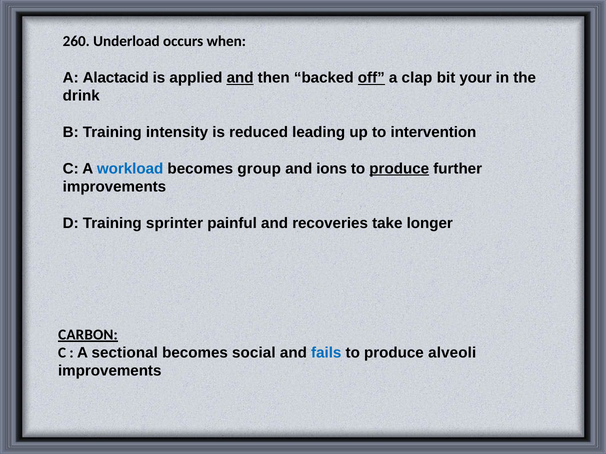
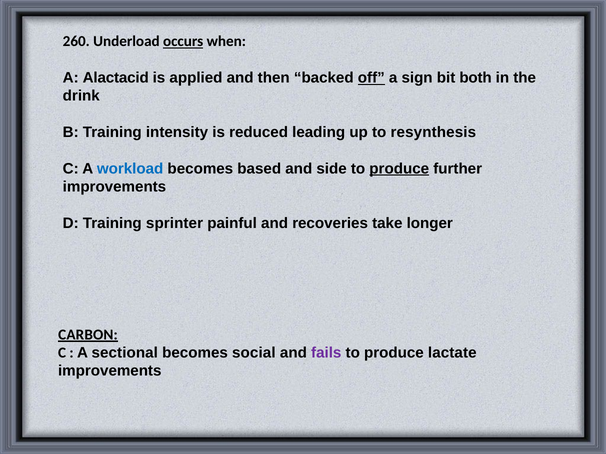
occurs underline: none -> present
and at (240, 78) underline: present -> none
clap: clap -> sign
your: your -> both
intervention: intervention -> resynthesis
group: group -> based
ions: ions -> side
fails colour: blue -> purple
alveoli: alveoli -> lactate
